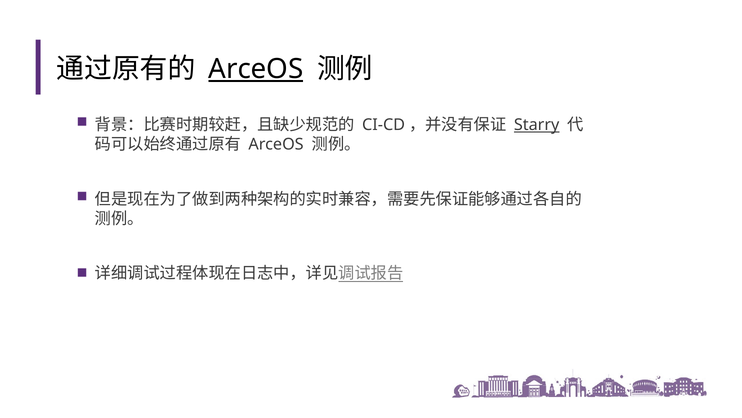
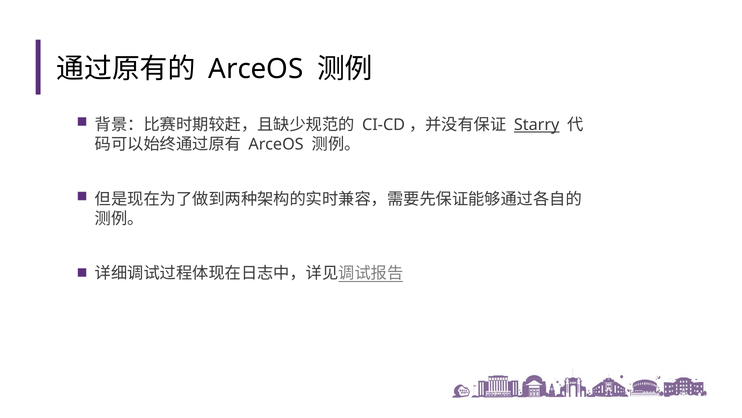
ArceOS at (256, 69) underline: present -> none
